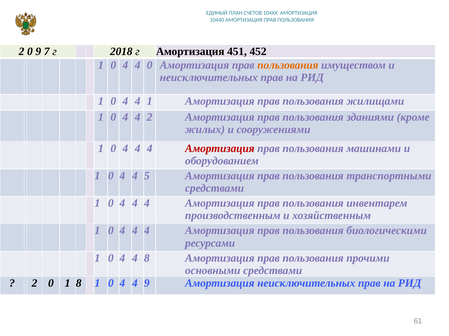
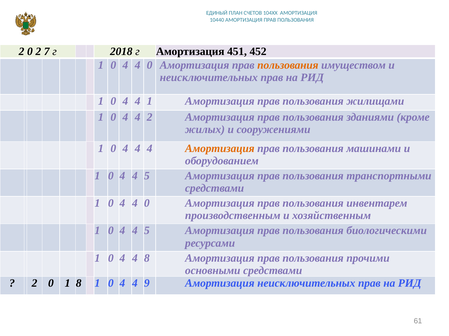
0 9: 9 -> 2
Амортизация at (220, 149) colour: red -> orange
4 at (147, 204): 4 -> 0
4 at (147, 231): 4 -> 5
